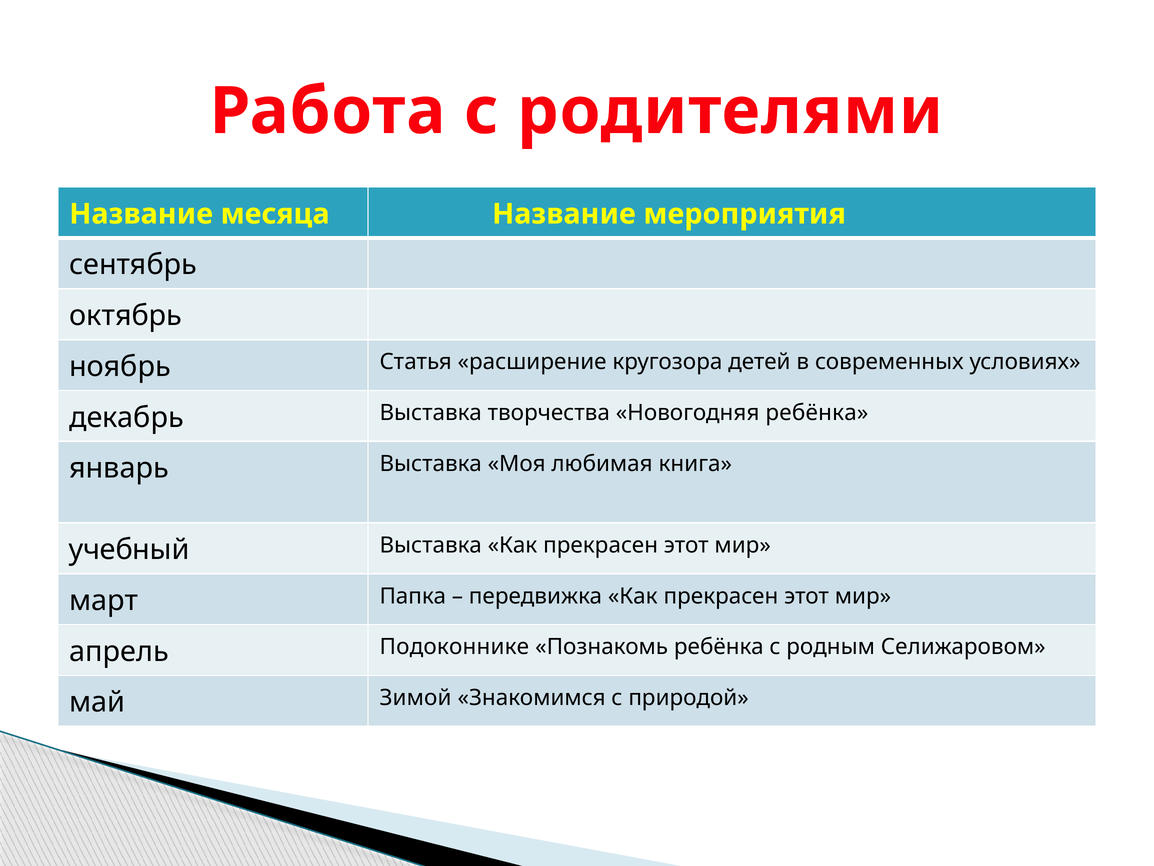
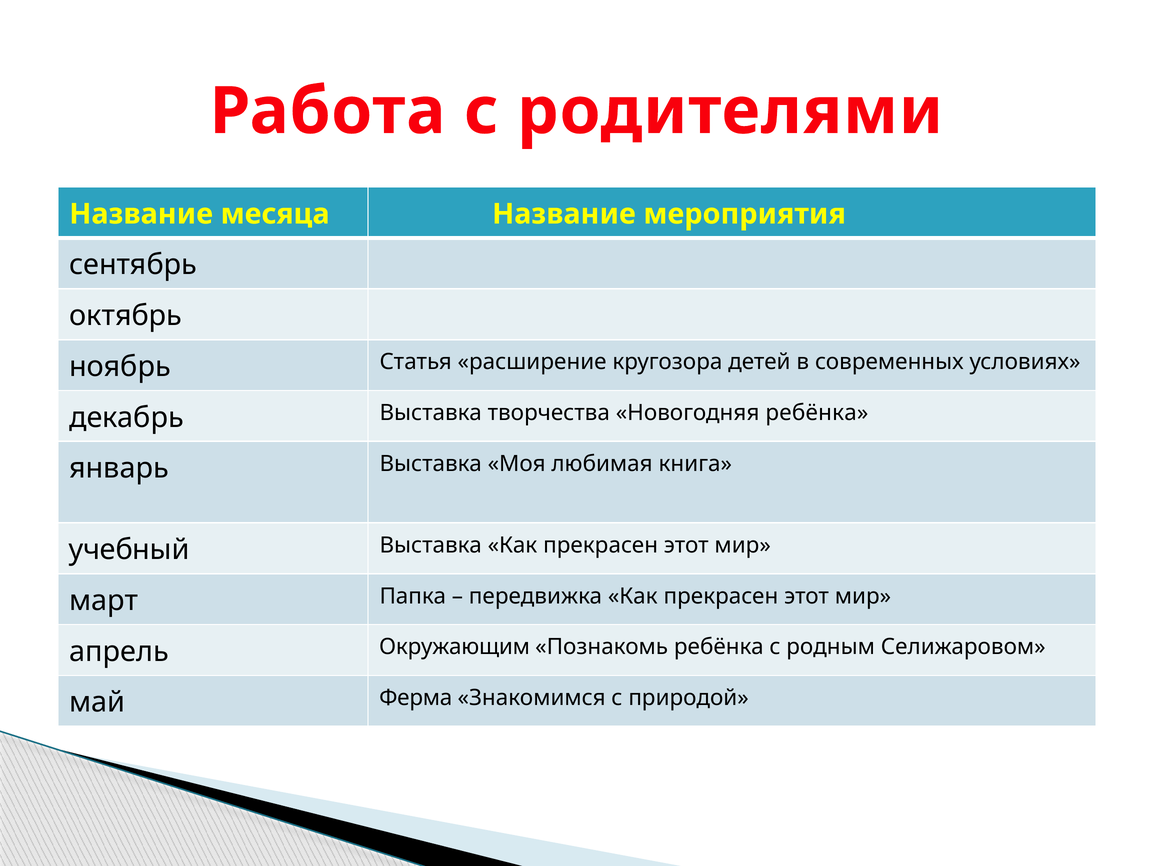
Подоконнике: Подоконнике -> Окружающим
Зимой: Зимой -> Ферма
